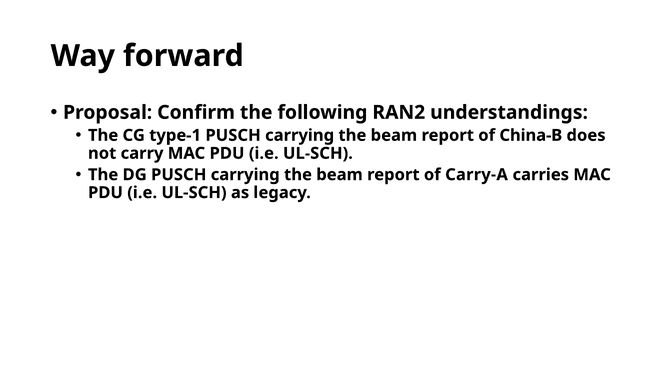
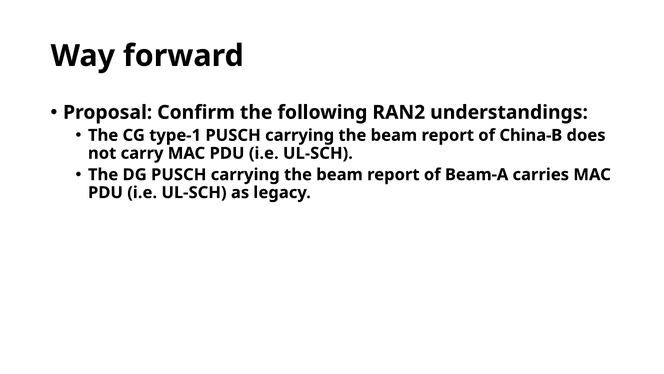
Carry-A: Carry-A -> Beam-A
